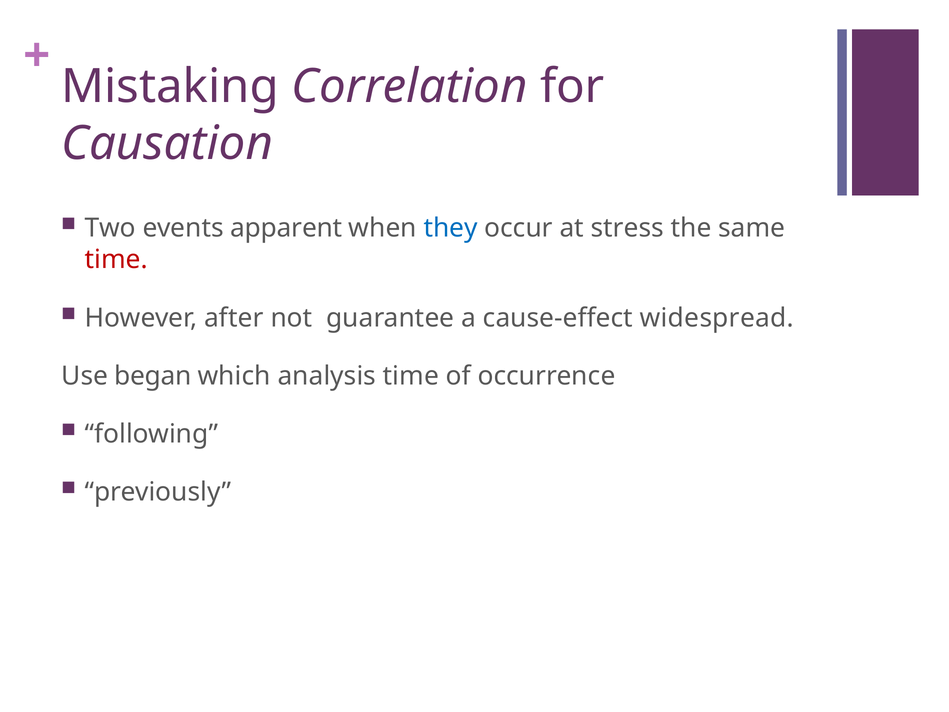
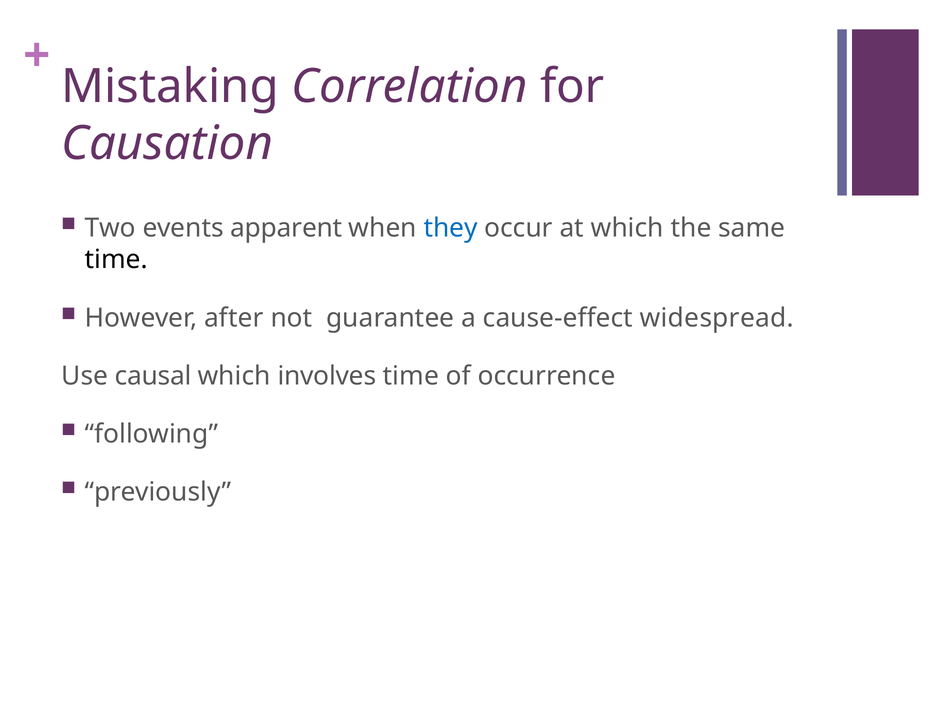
at stress: stress -> which
time at (116, 260) colour: red -> black
began: began -> causal
analysis: analysis -> involves
